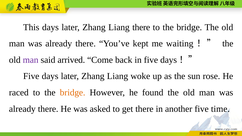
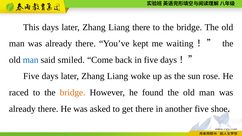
man at (31, 60) colour: purple -> blue
arrived: arrived -> smiled
time: time -> shoe
